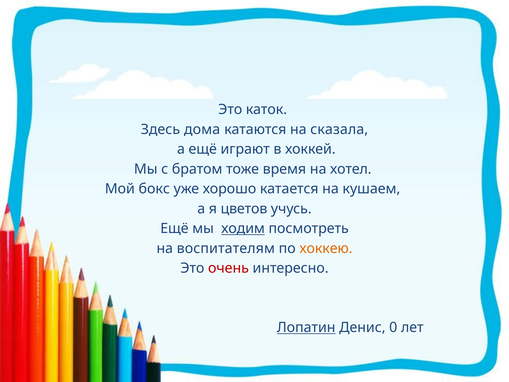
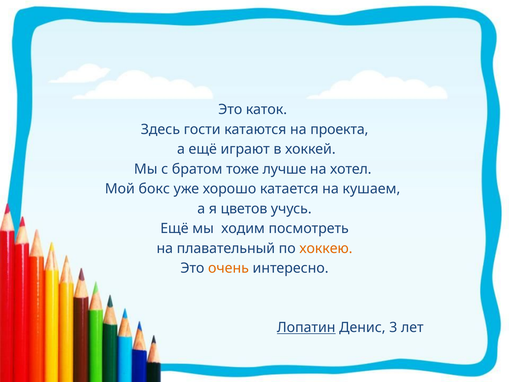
дома: дома -> гости
сказала: сказала -> проекта
время: время -> лучше
ходим underline: present -> none
воспитателям: воспитателям -> плавательный
очень colour: red -> orange
0: 0 -> 3
